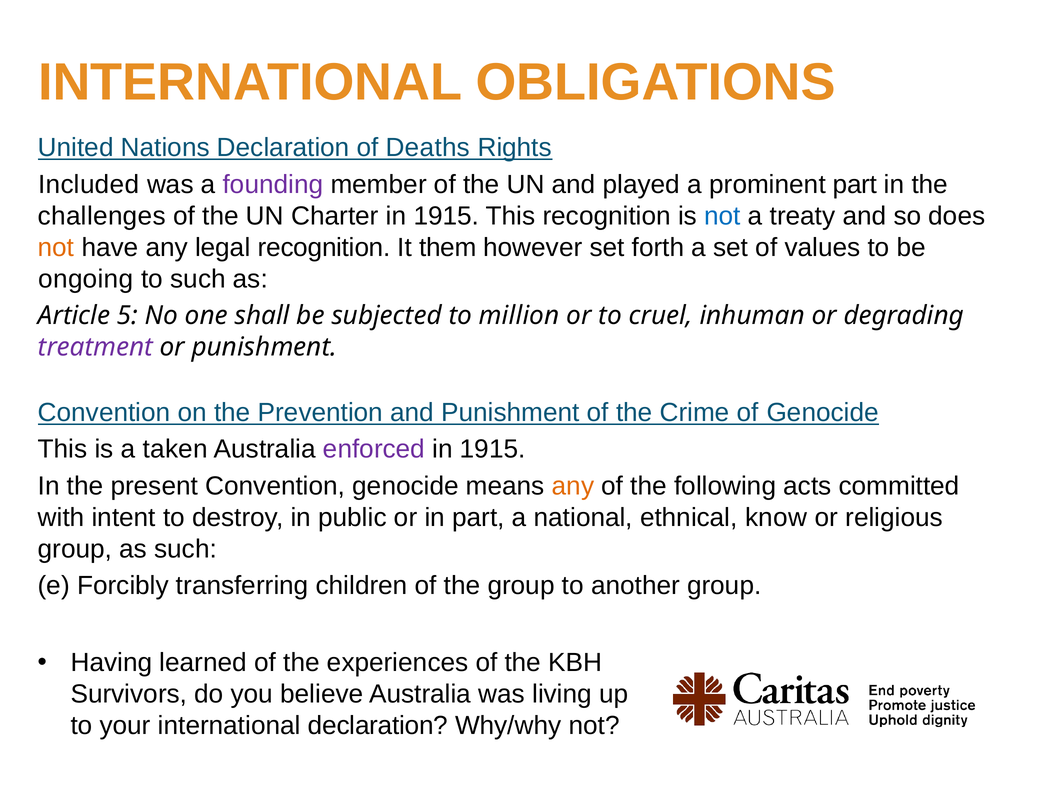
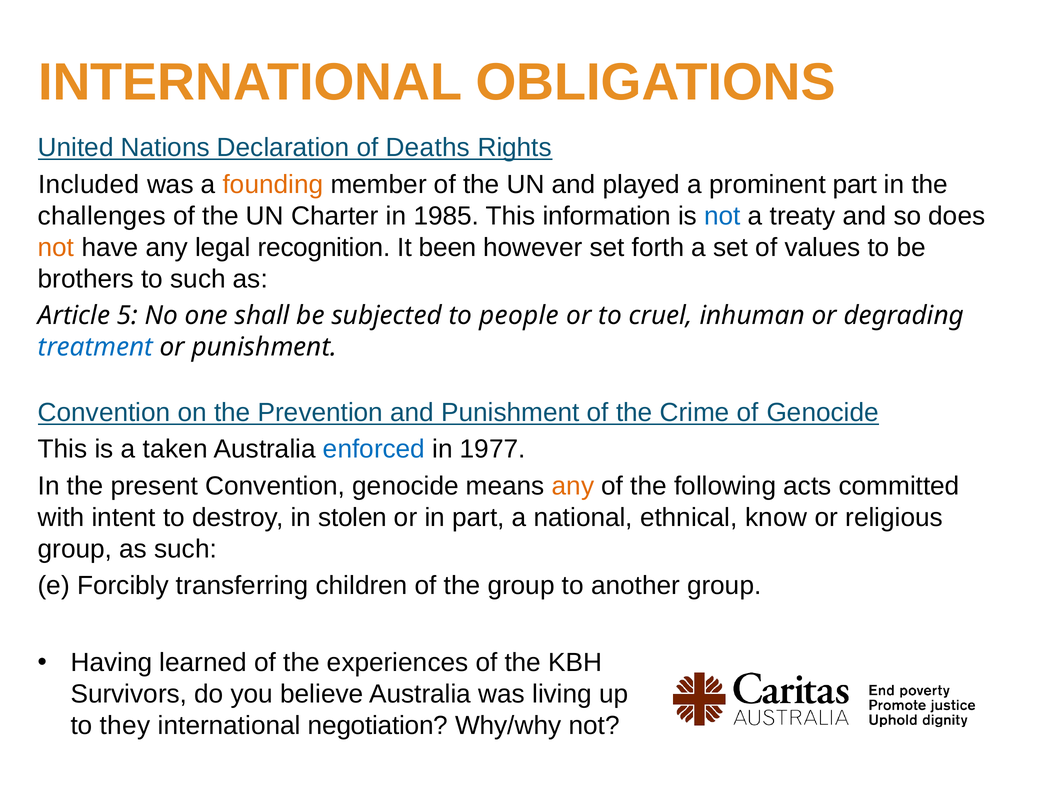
founding colour: purple -> orange
Charter in 1915: 1915 -> 1985
This recognition: recognition -> information
them: them -> been
ongoing: ongoing -> brothers
million: million -> people
treatment colour: purple -> blue
enforced colour: purple -> blue
1915 at (493, 449): 1915 -> 1977
public: public -> stolen
your: your -> they
international declaration: declaration -> negotiation
